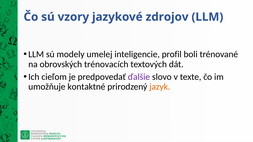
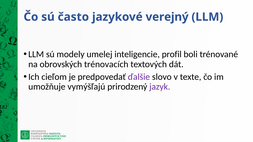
vzory: vzory -> často
zdrojov: zdrojov -> verejný
kontaktné: kontaktné -> vymýšľajú
jazyk colour: orange -> purple
